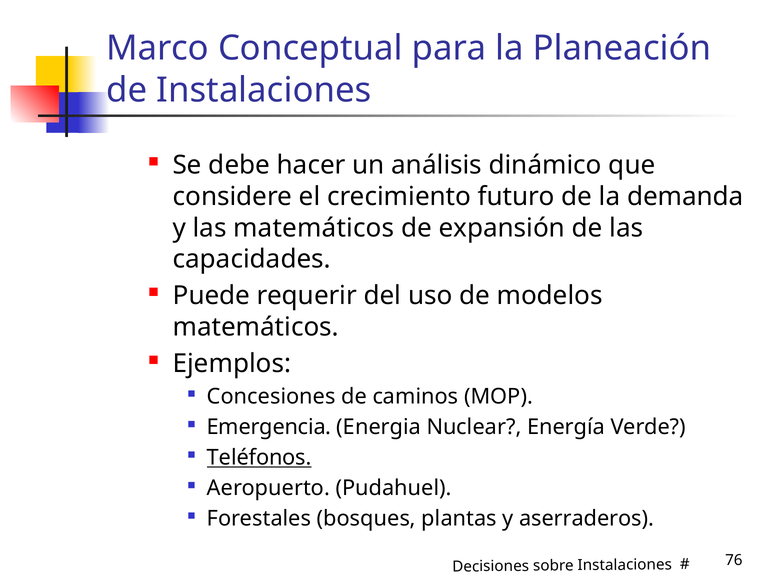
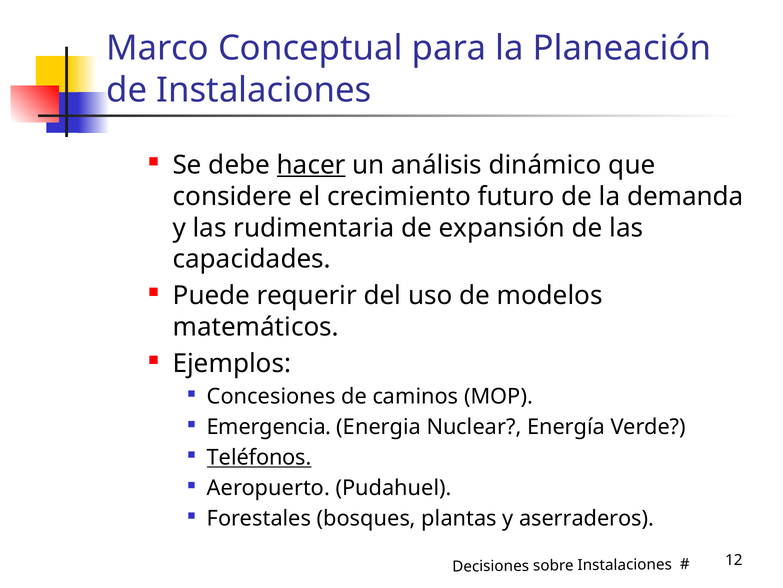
hacer underline: none -> present
las matemáticos: matemáticos -> rudimentaria
76: 76 -> 12
